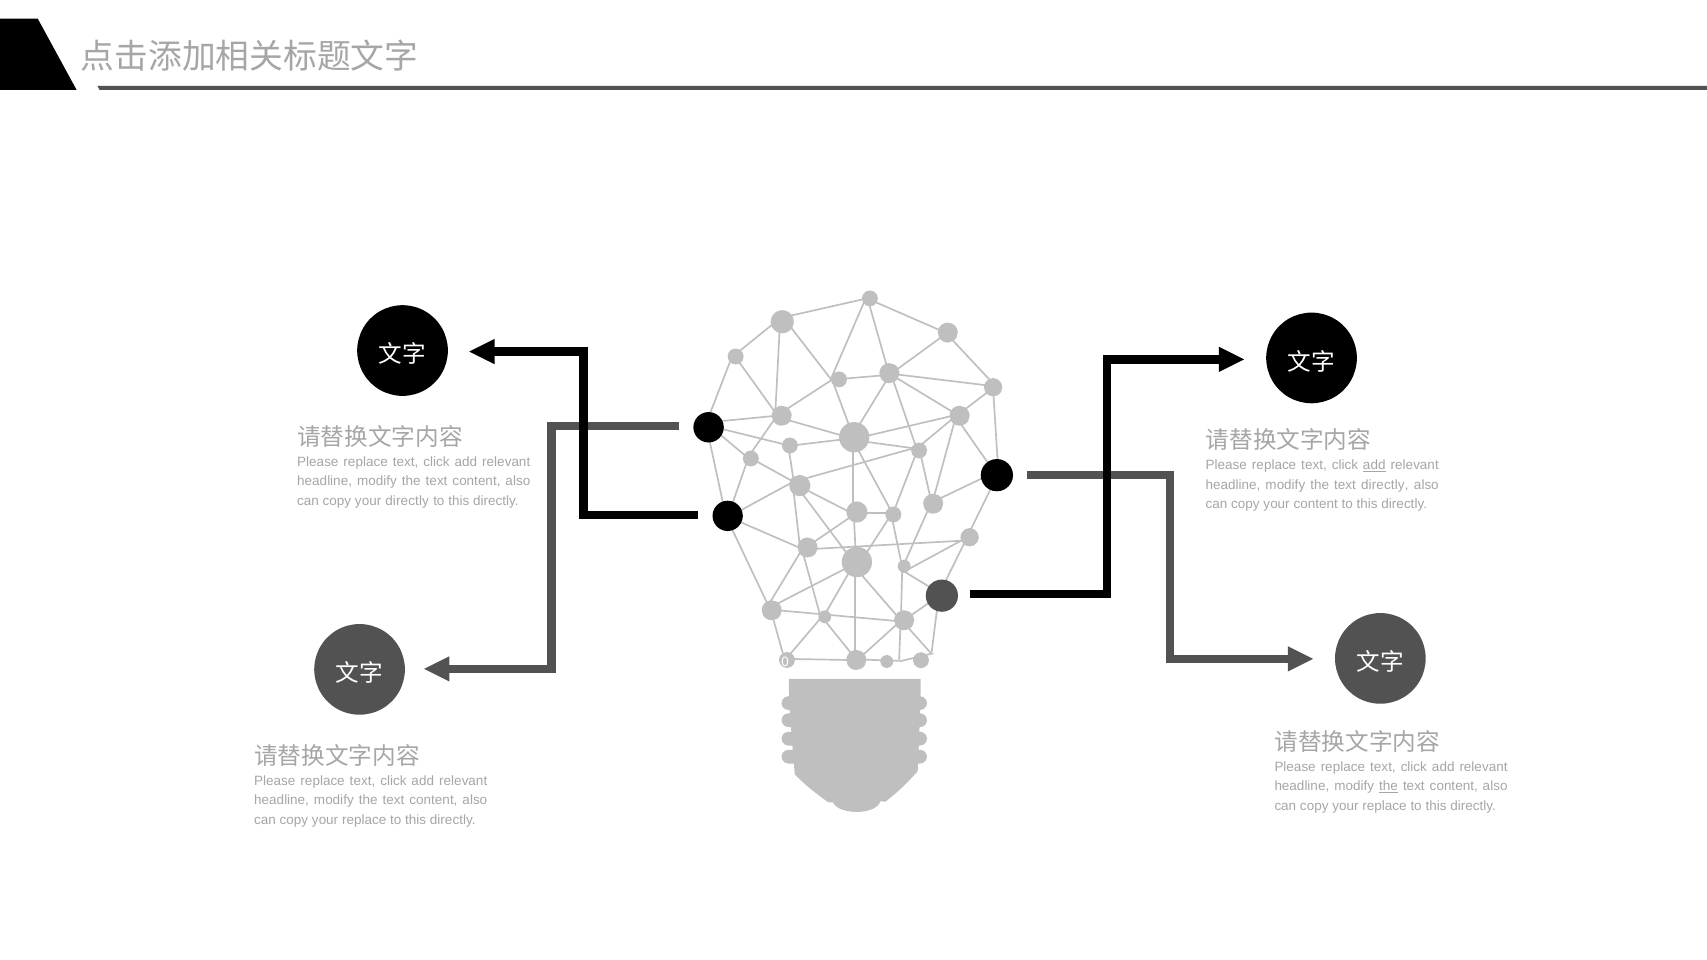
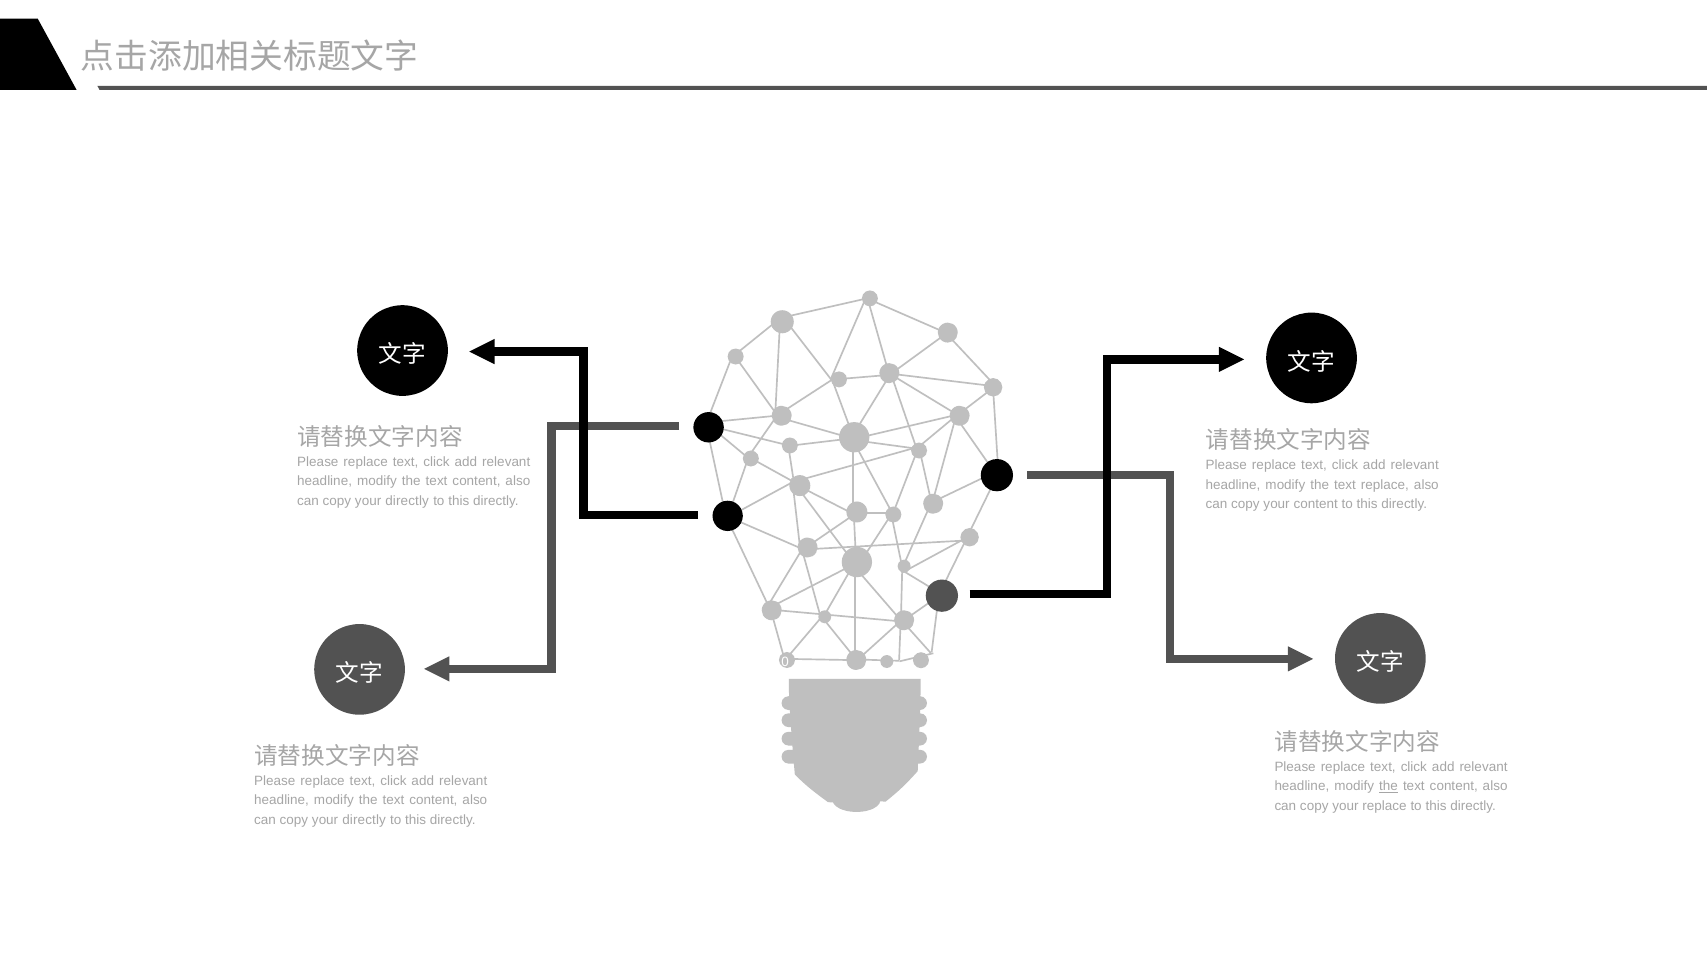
add at (1374, 466) underline: present -> none
text directly: directly -> replace
replace at (364, 820): replace -> directly
